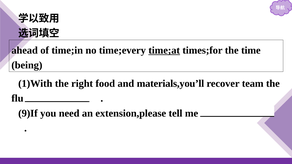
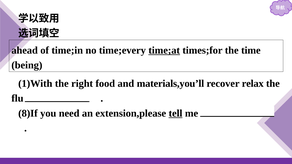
team: team -> relax
9)If: 9)If -> 8)If
tell underline: none -> present
